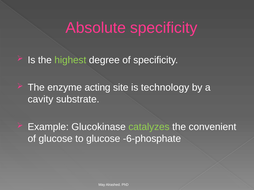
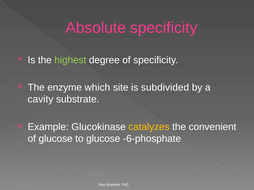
acting: acting -> which
technology: technology -> subdivided
catalyzes colour: light green -> yellow
